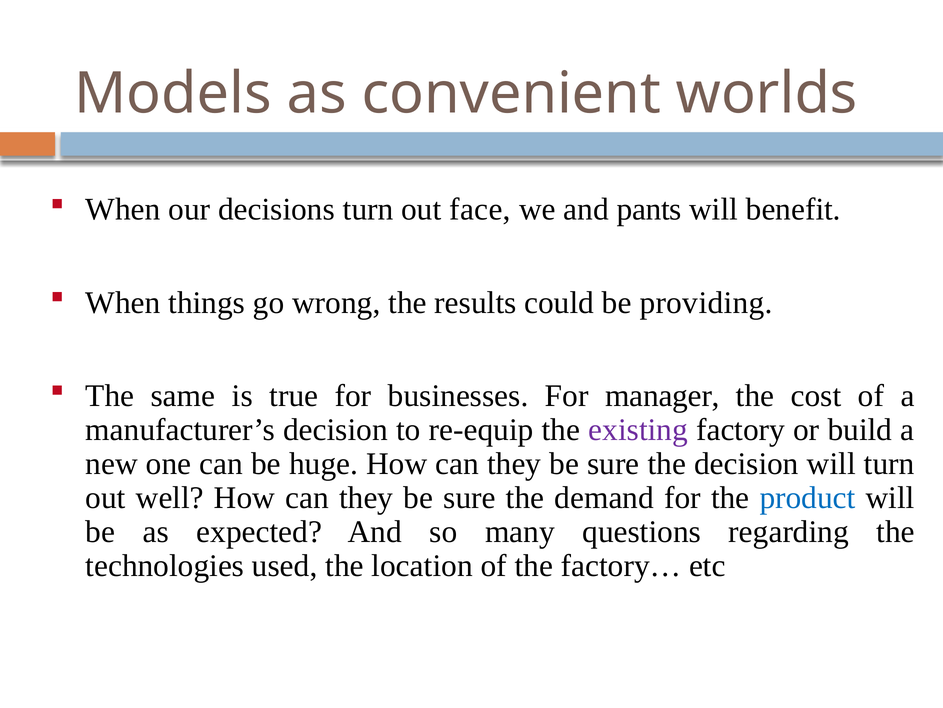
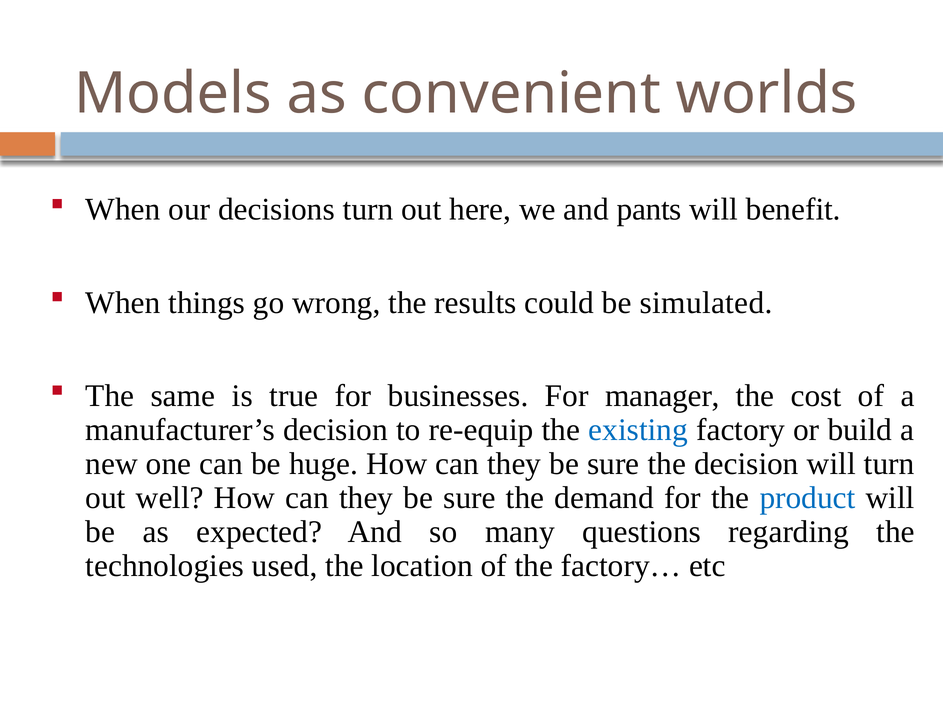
face: face -> here
providing: providing -> simulated
existing colour: purple -> blue
